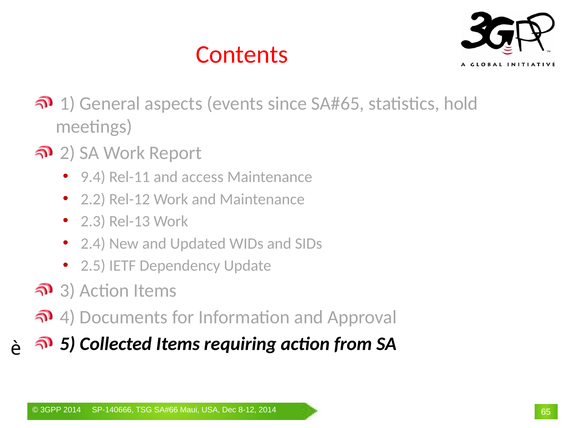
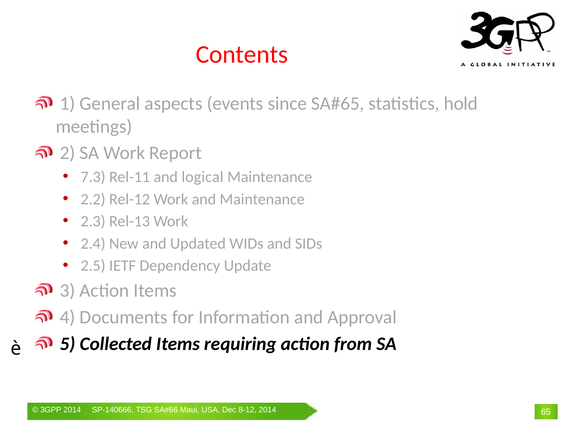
9.4: 9.4 -> 7.3
access: access -> logical
